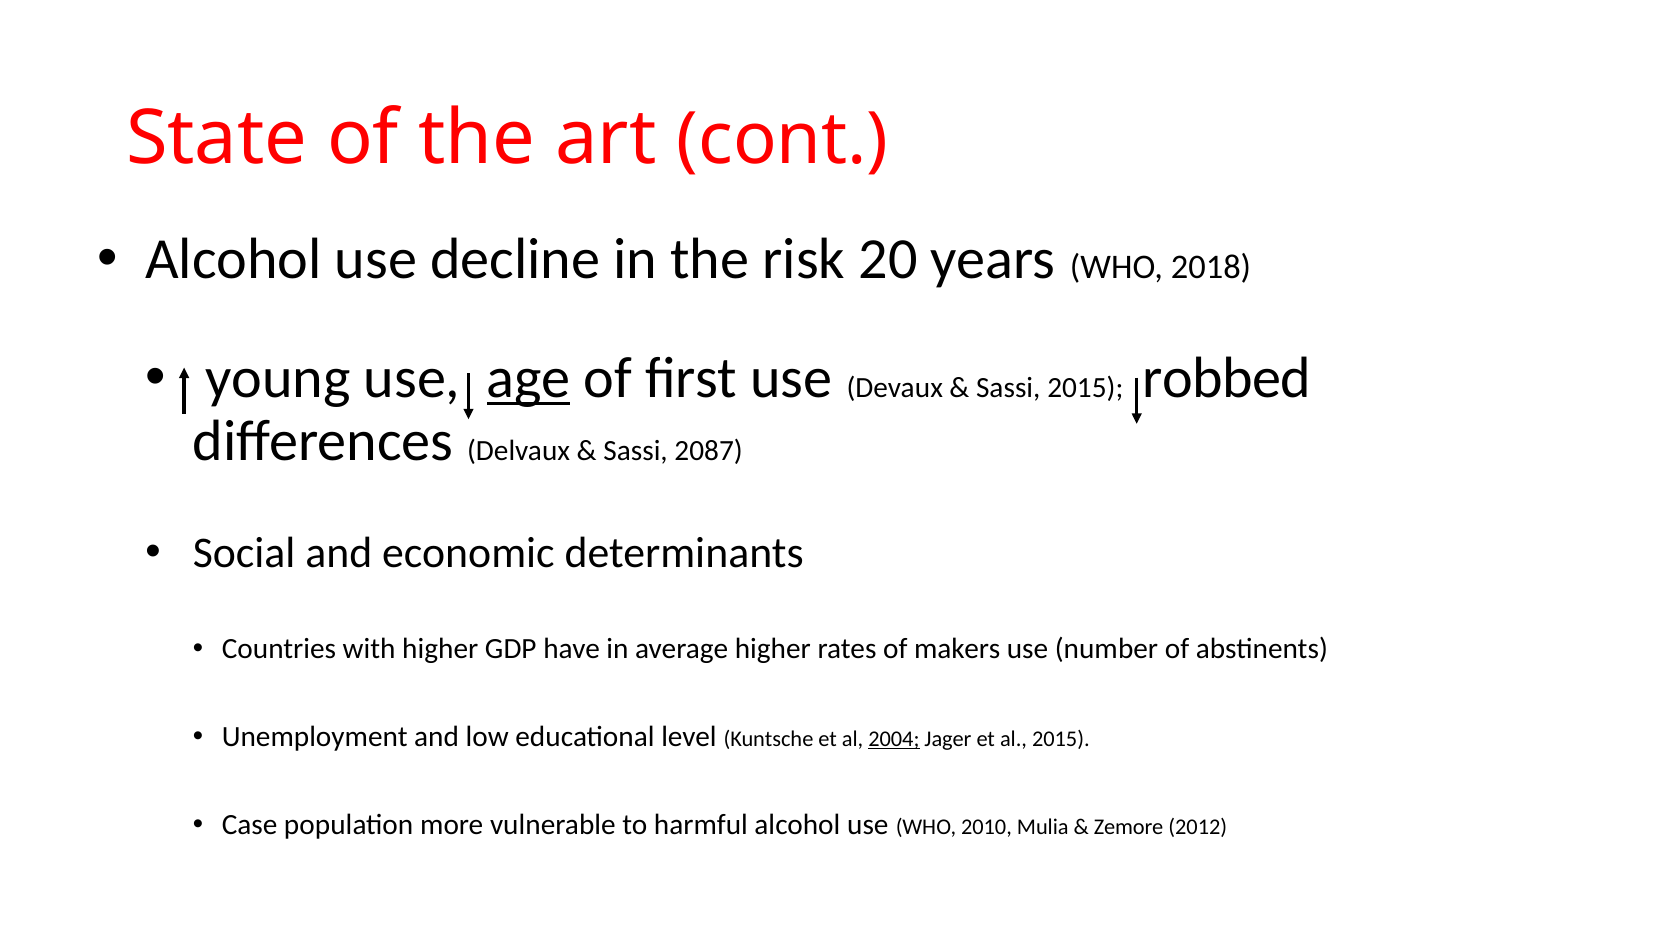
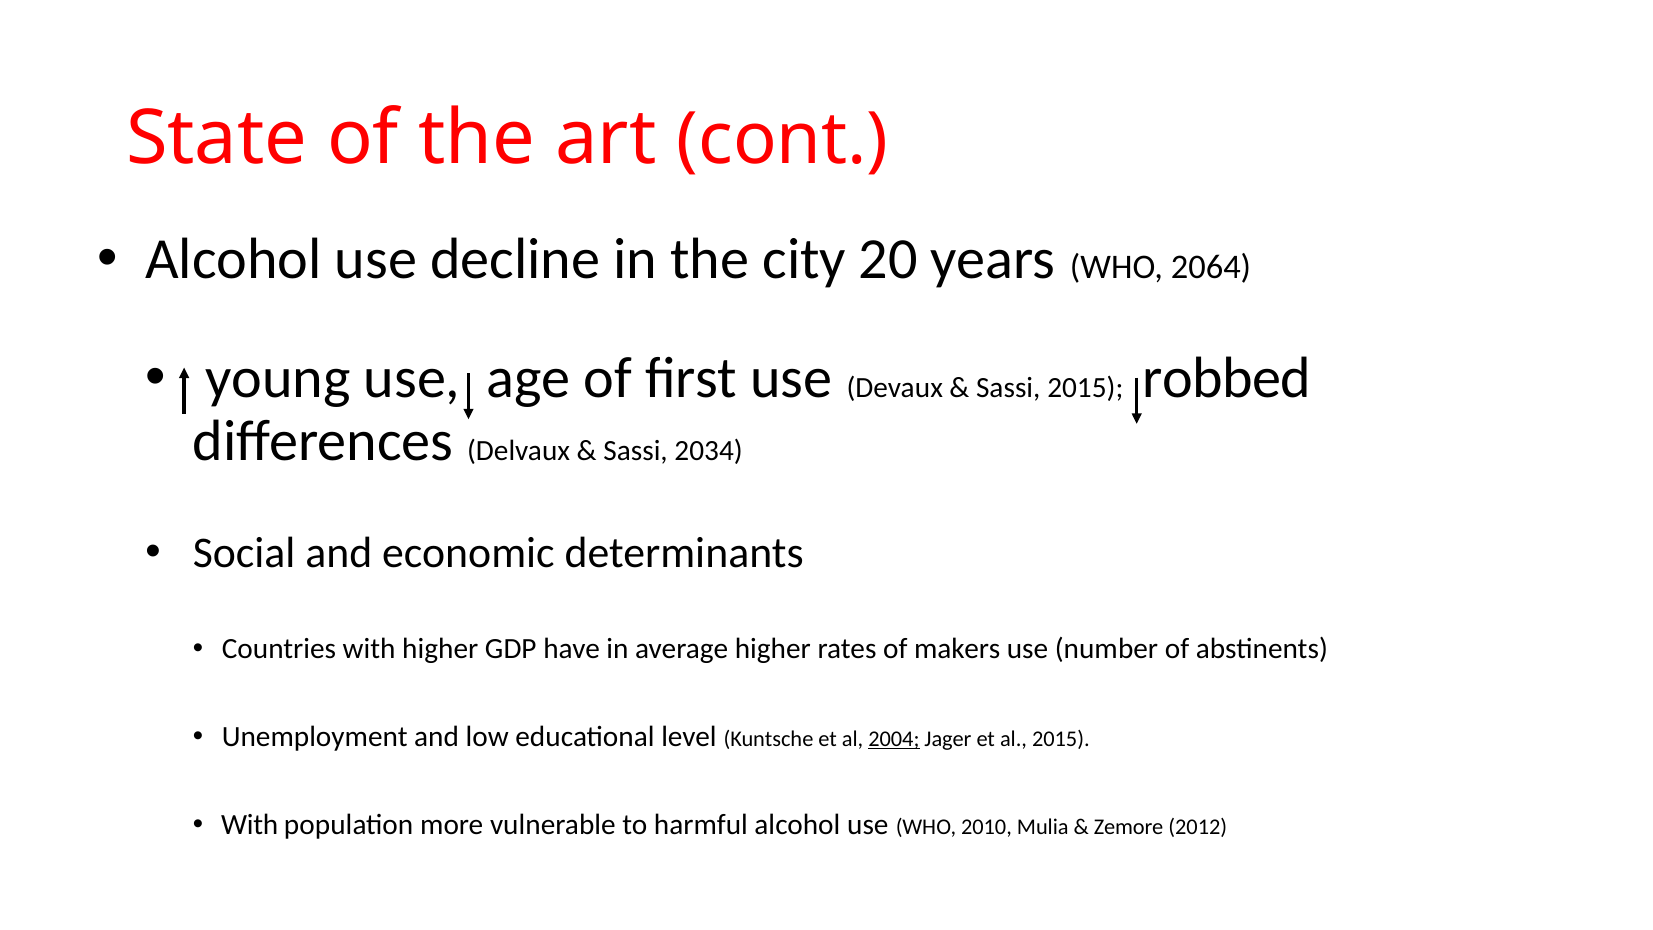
risk: risk -> city
2018: 2018 -> 2064
age underline: present -> none
2087: 2087 -> 2034
Case at (250, 824): Case -> With
